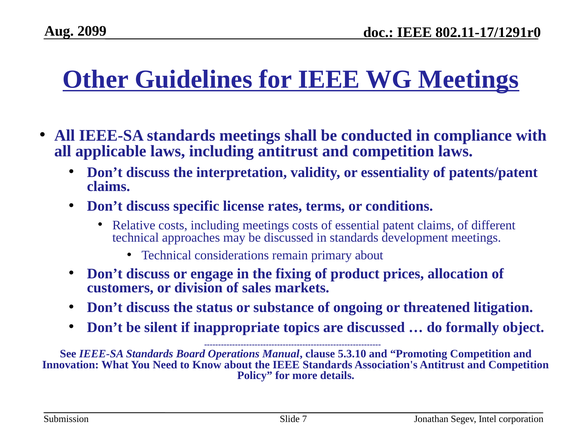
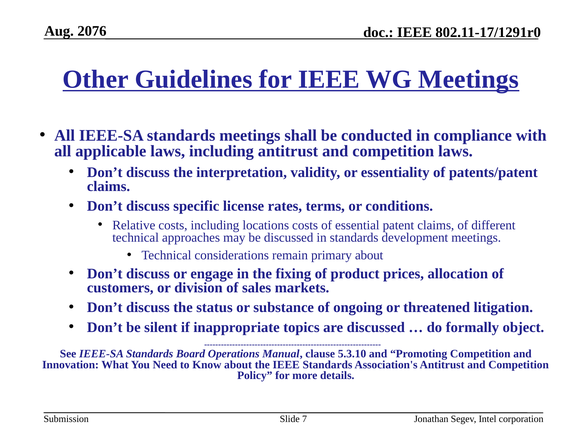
2099: 2099 -> 2076
including meetings: meetings -> locations
